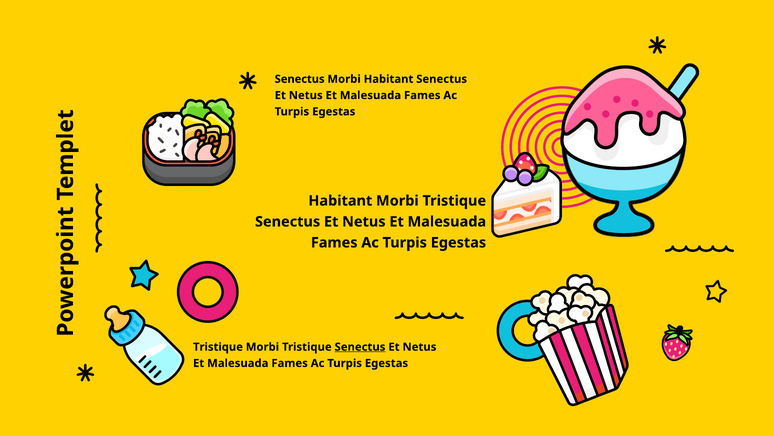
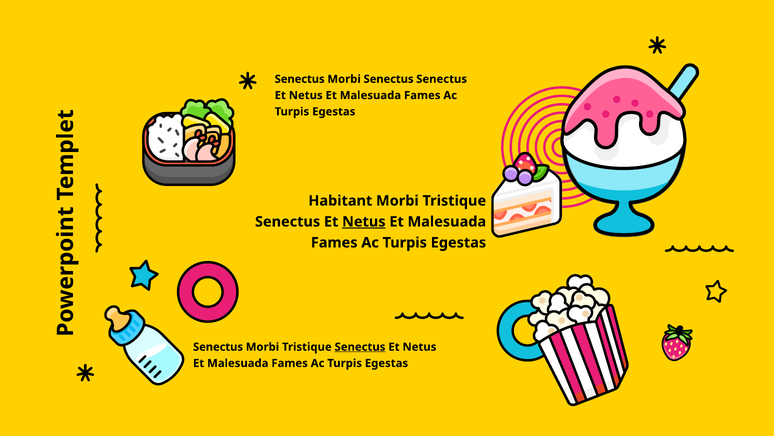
Morbi Habitant: Habitant -> Senectus
Netus at (364, 221) underline: none -> present
Tristique at (218, 347): Tristique -> Senectus
